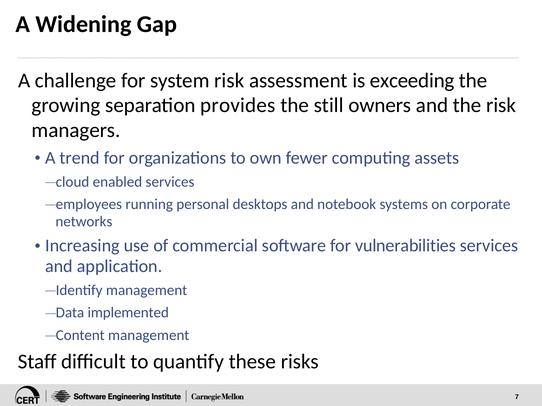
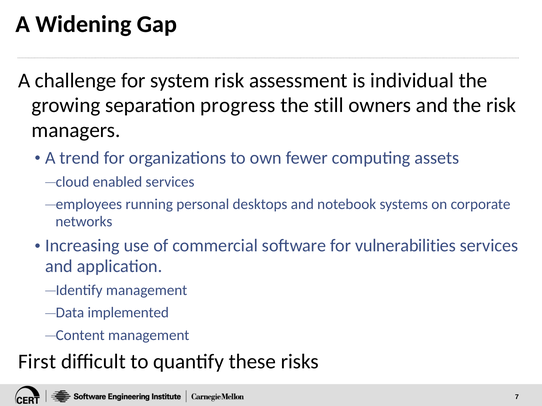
exceeding: exceeding -> individual
provides: provides -> progress
Staff: Staff -> First
